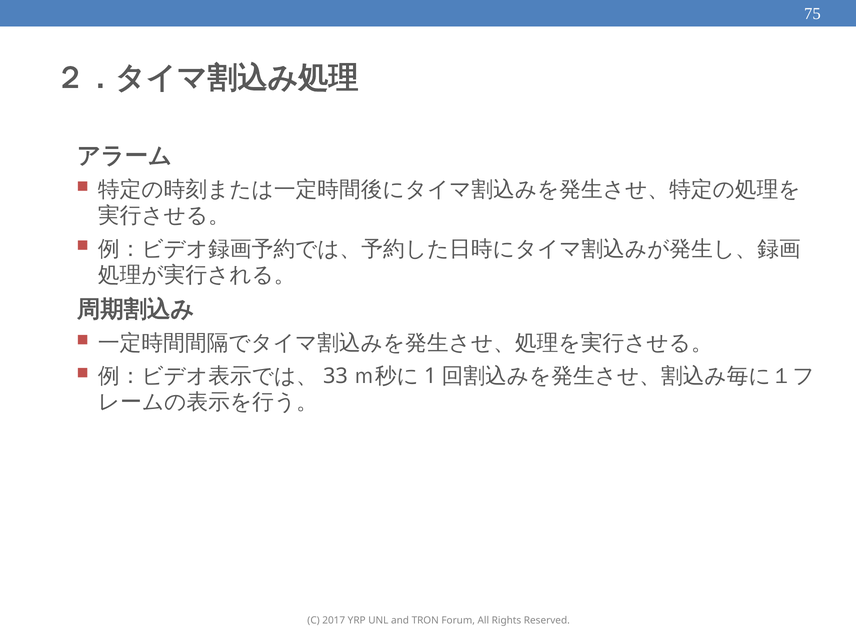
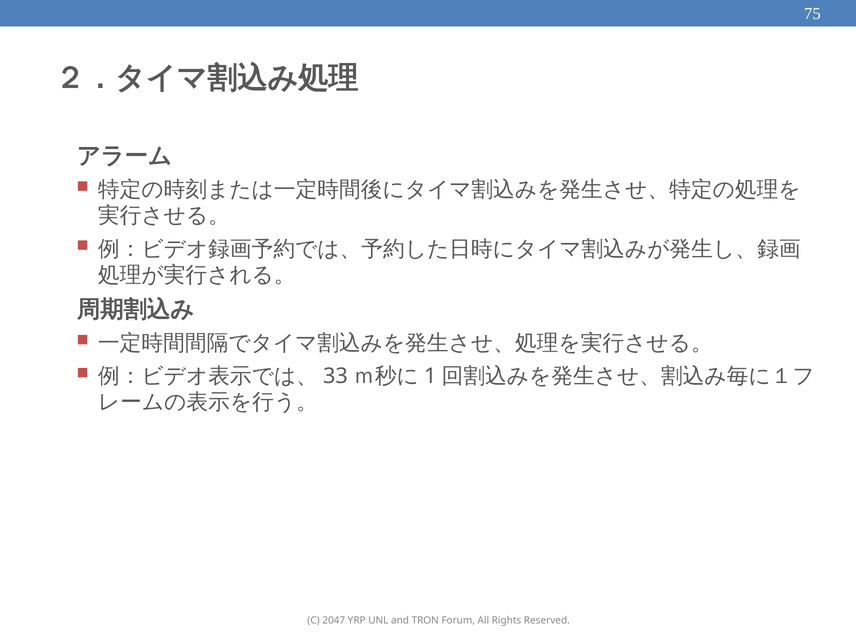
2017: 2017 -> 2047
